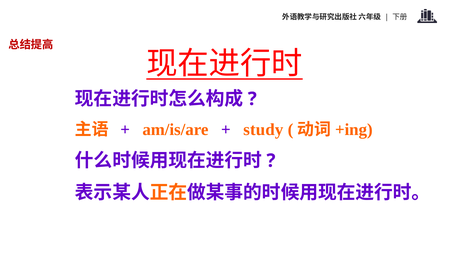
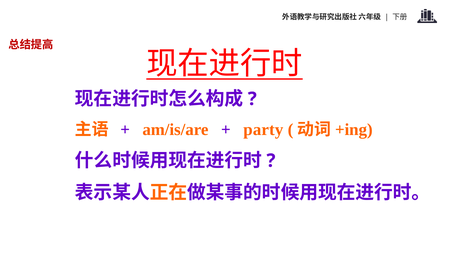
study: study -> party
